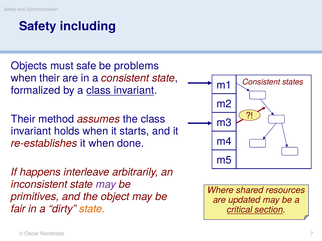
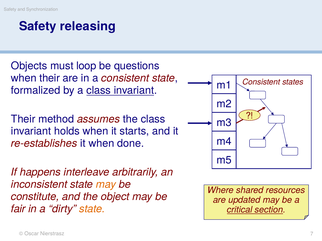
including: including -> releasing
safe: safe -> loop
problems: problems -> questions
may at (106, 185) colour: purple -> orange
primitives: primitives -> constitute
